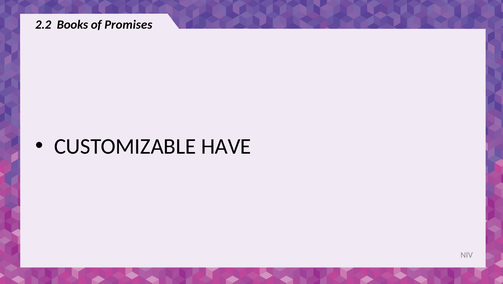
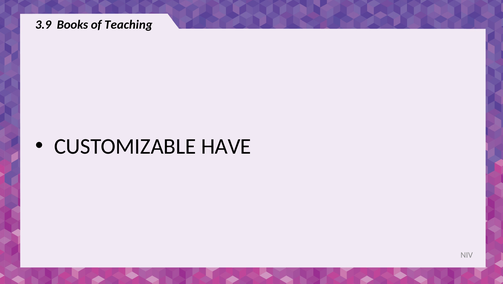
2.2: 2.2 -> 3.9
Promises: Promises -> Teaching
